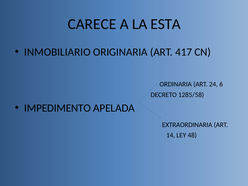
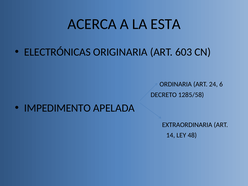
CARECE: CARECE -> ACERCA
INMOBILIARIO: INMOBILIARIO -> ELECTRÓNICAS
417: 417 -> 603
